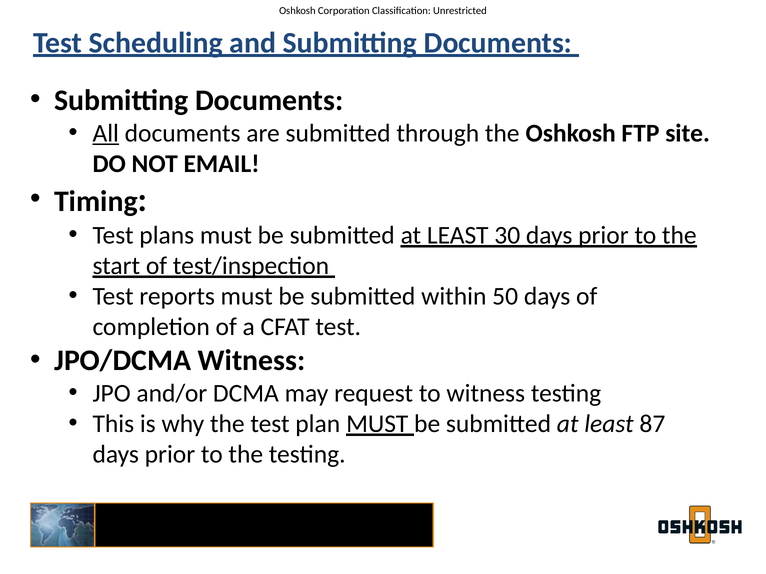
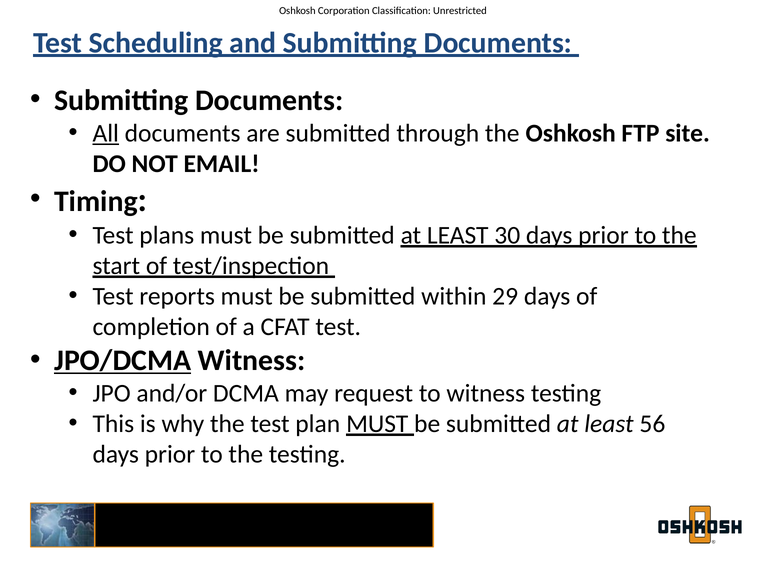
50: 50 -> 29
JPO/DCMA underline: none -> present
87: 87 -> 56
